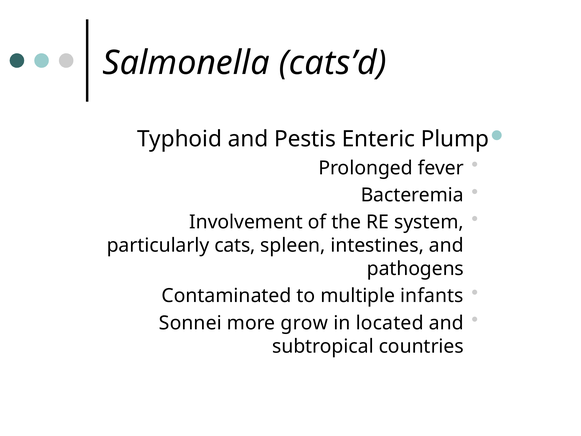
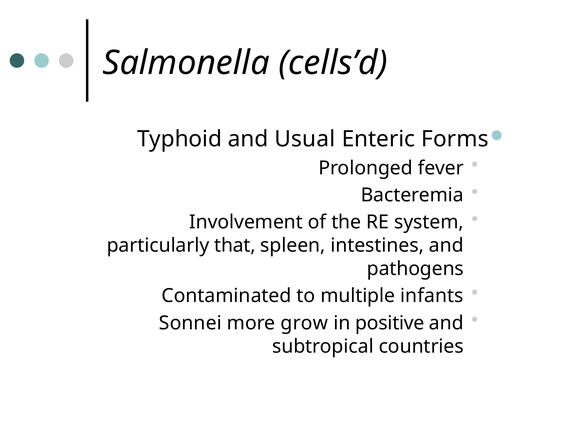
cats’d: cats’d -> cells’d
Pestis: Pestis -> Usual
Plump: Plump -> Forms
cats: cats -> that
located: located -> positive
